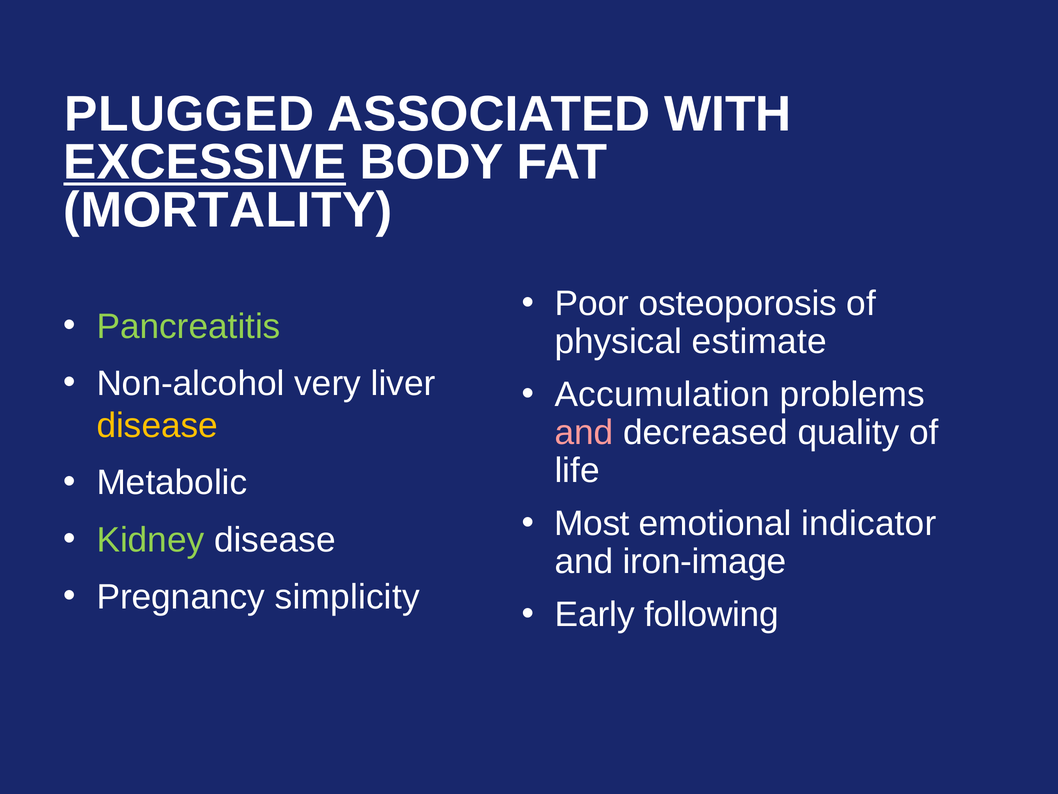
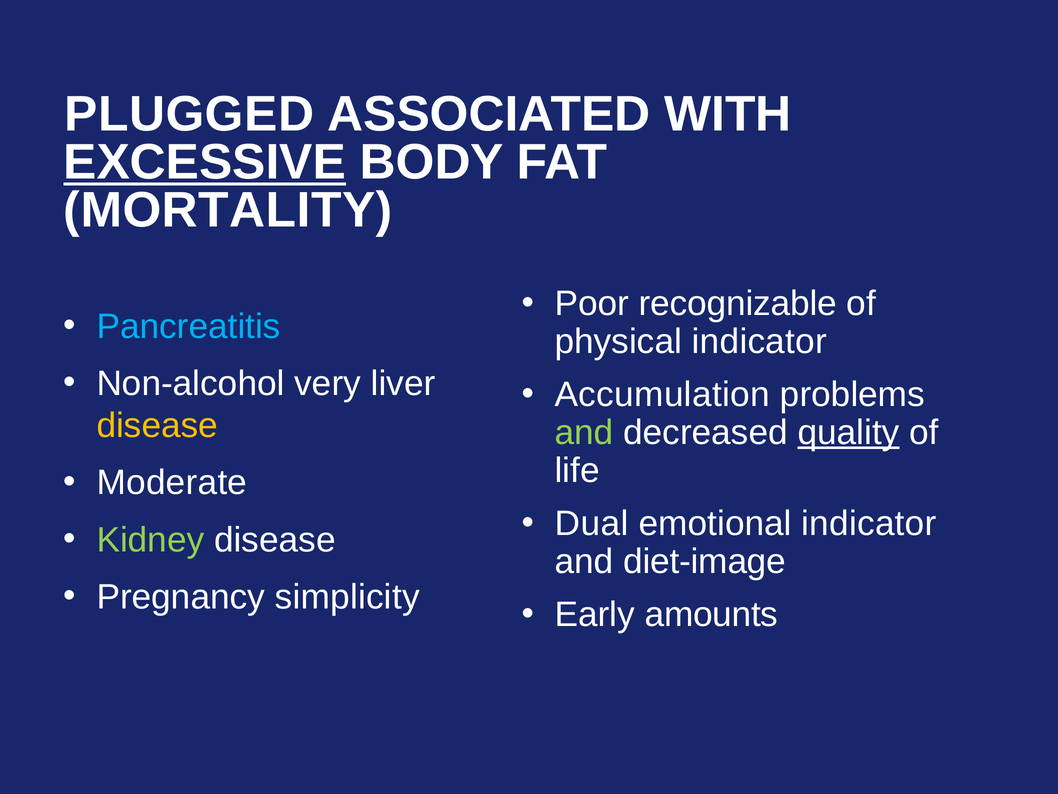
osteoporosis: osteoporosis -> recognizable
Pancreatitis colour: light green -> light blue
physical estimate: estimate -> indicator
and at (584, 432) colour: pink -> light green
quality underline: none -> present
Metabolic: Metabolic -> Moderate
Most: Most -> Dual
iron-image: iron-image -> diet-image
following: following -> amounts
